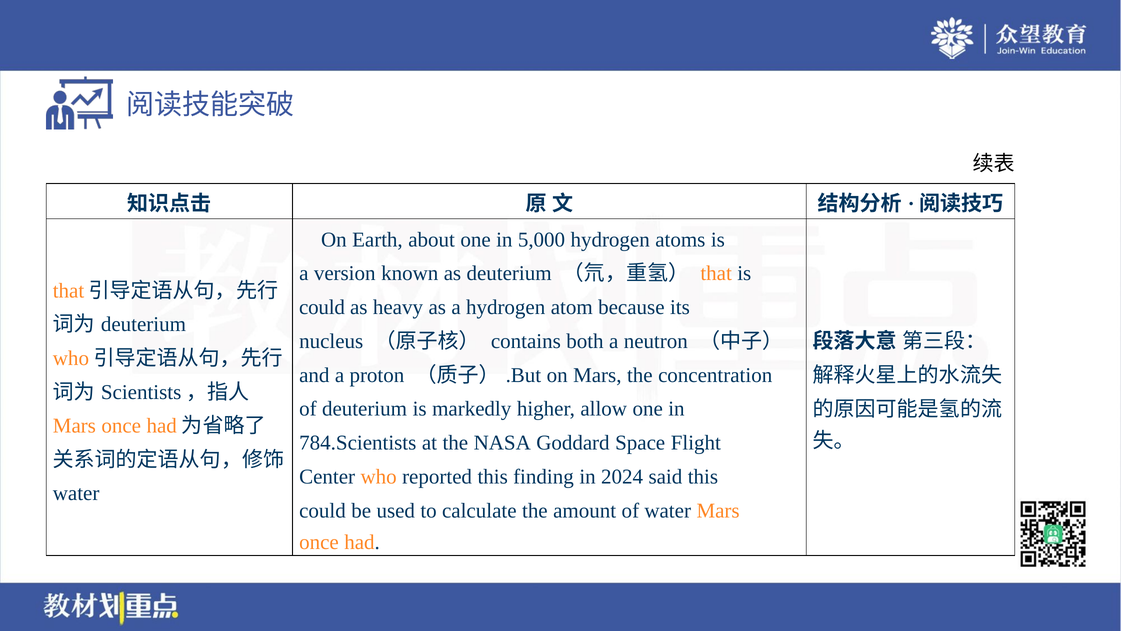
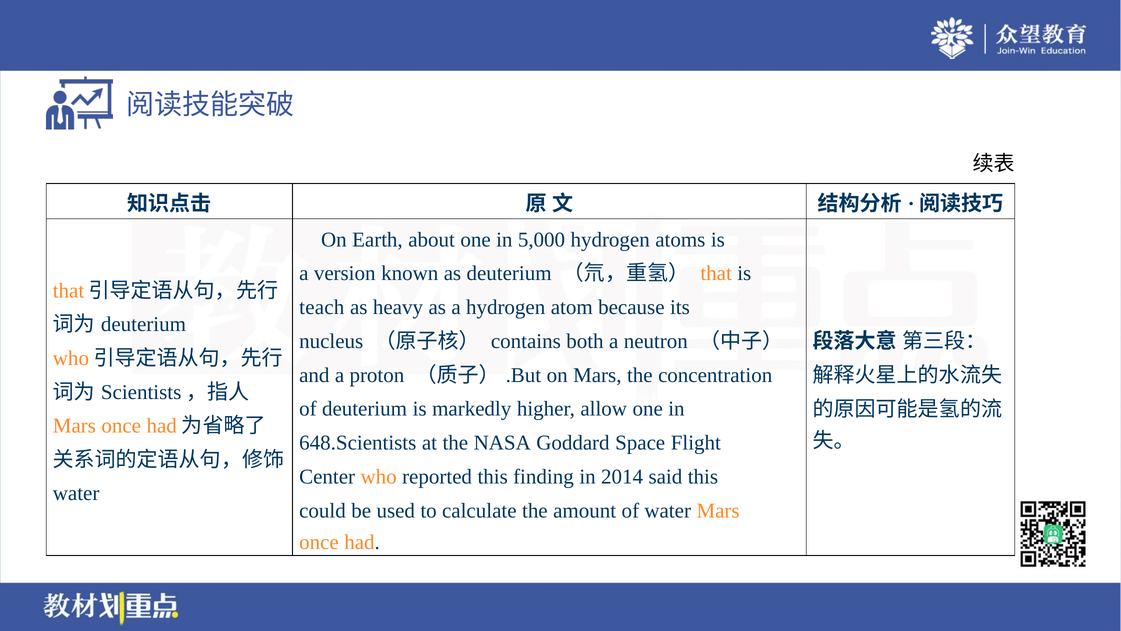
could at (322, 307): could -> teach
784.Scientists: 784.Scientists -> 648.Scientists
2024: 2024 -> 2014
